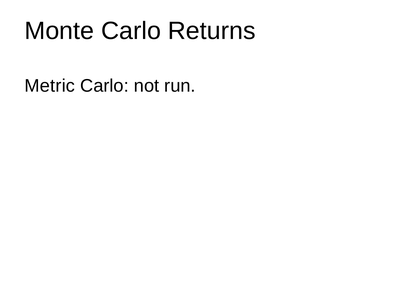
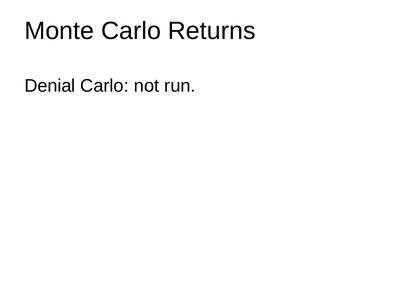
Metric: Metric -> Denial
